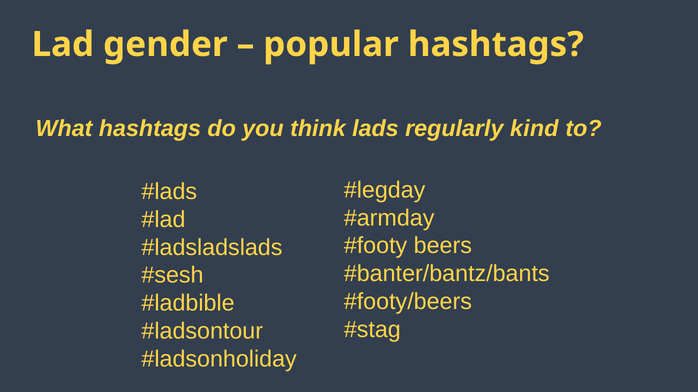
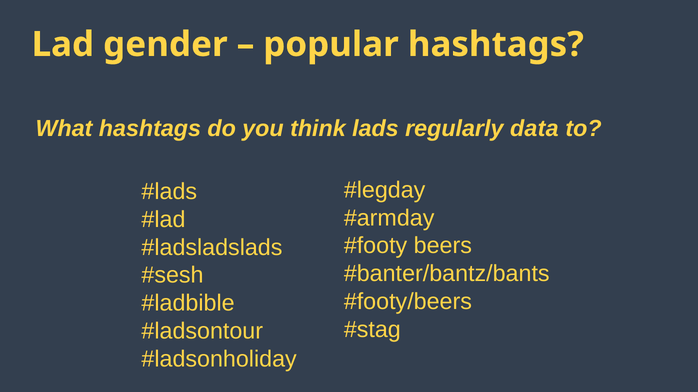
kind: kind -> data
